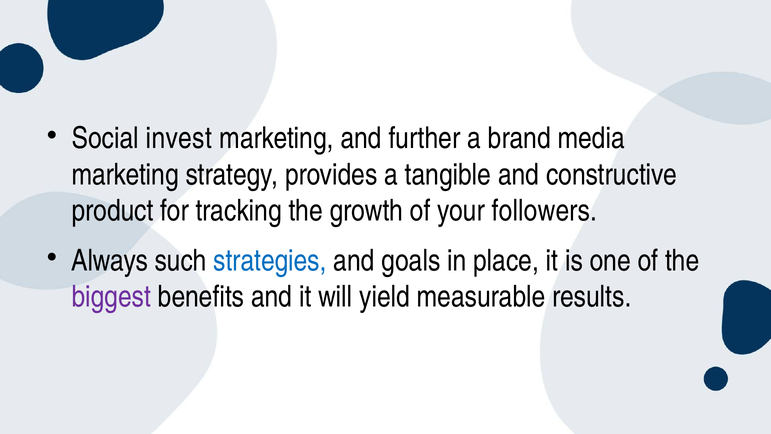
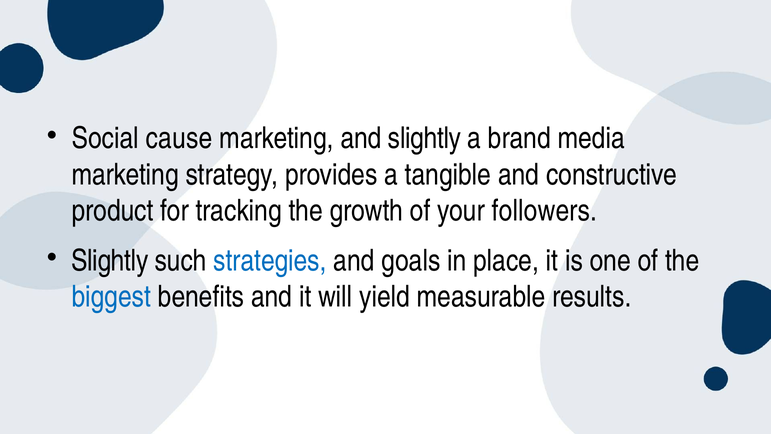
invest: invest -> cause
and further: further -> slightly
Always at (110, 261): Always -> Slightly
biggest colour: purple -> blue
